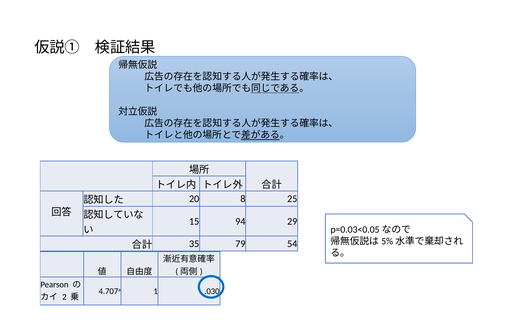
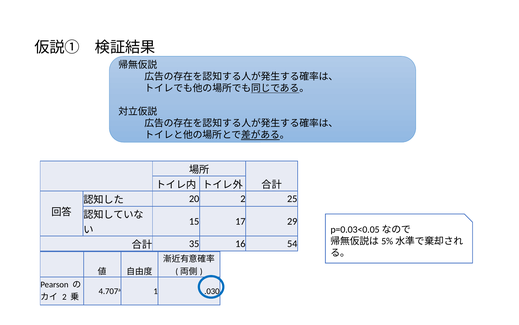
20 8: 8 -> 2
94: 94 -> 17
79: 79 -> 16
